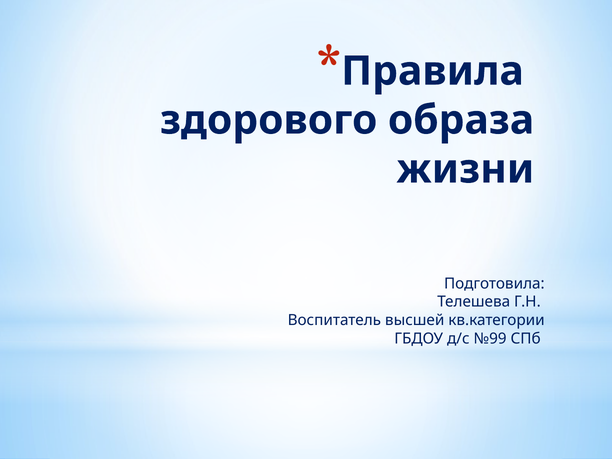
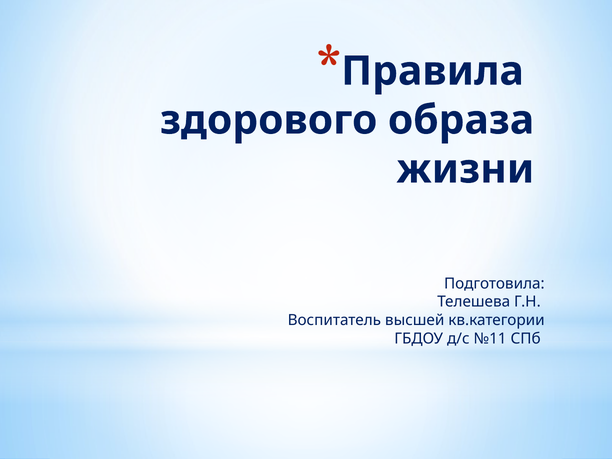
№99: №99 -> №11
